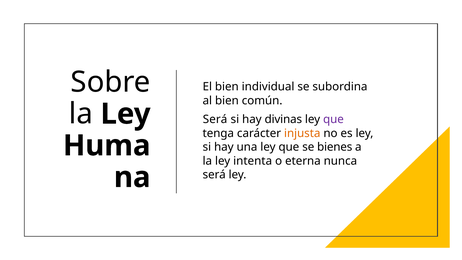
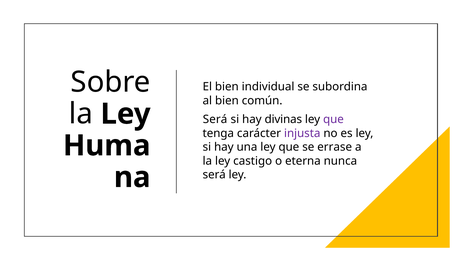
injusta colour: orange -> purple
bienes: bienes -> errase
intenta: intenta -> castigo
